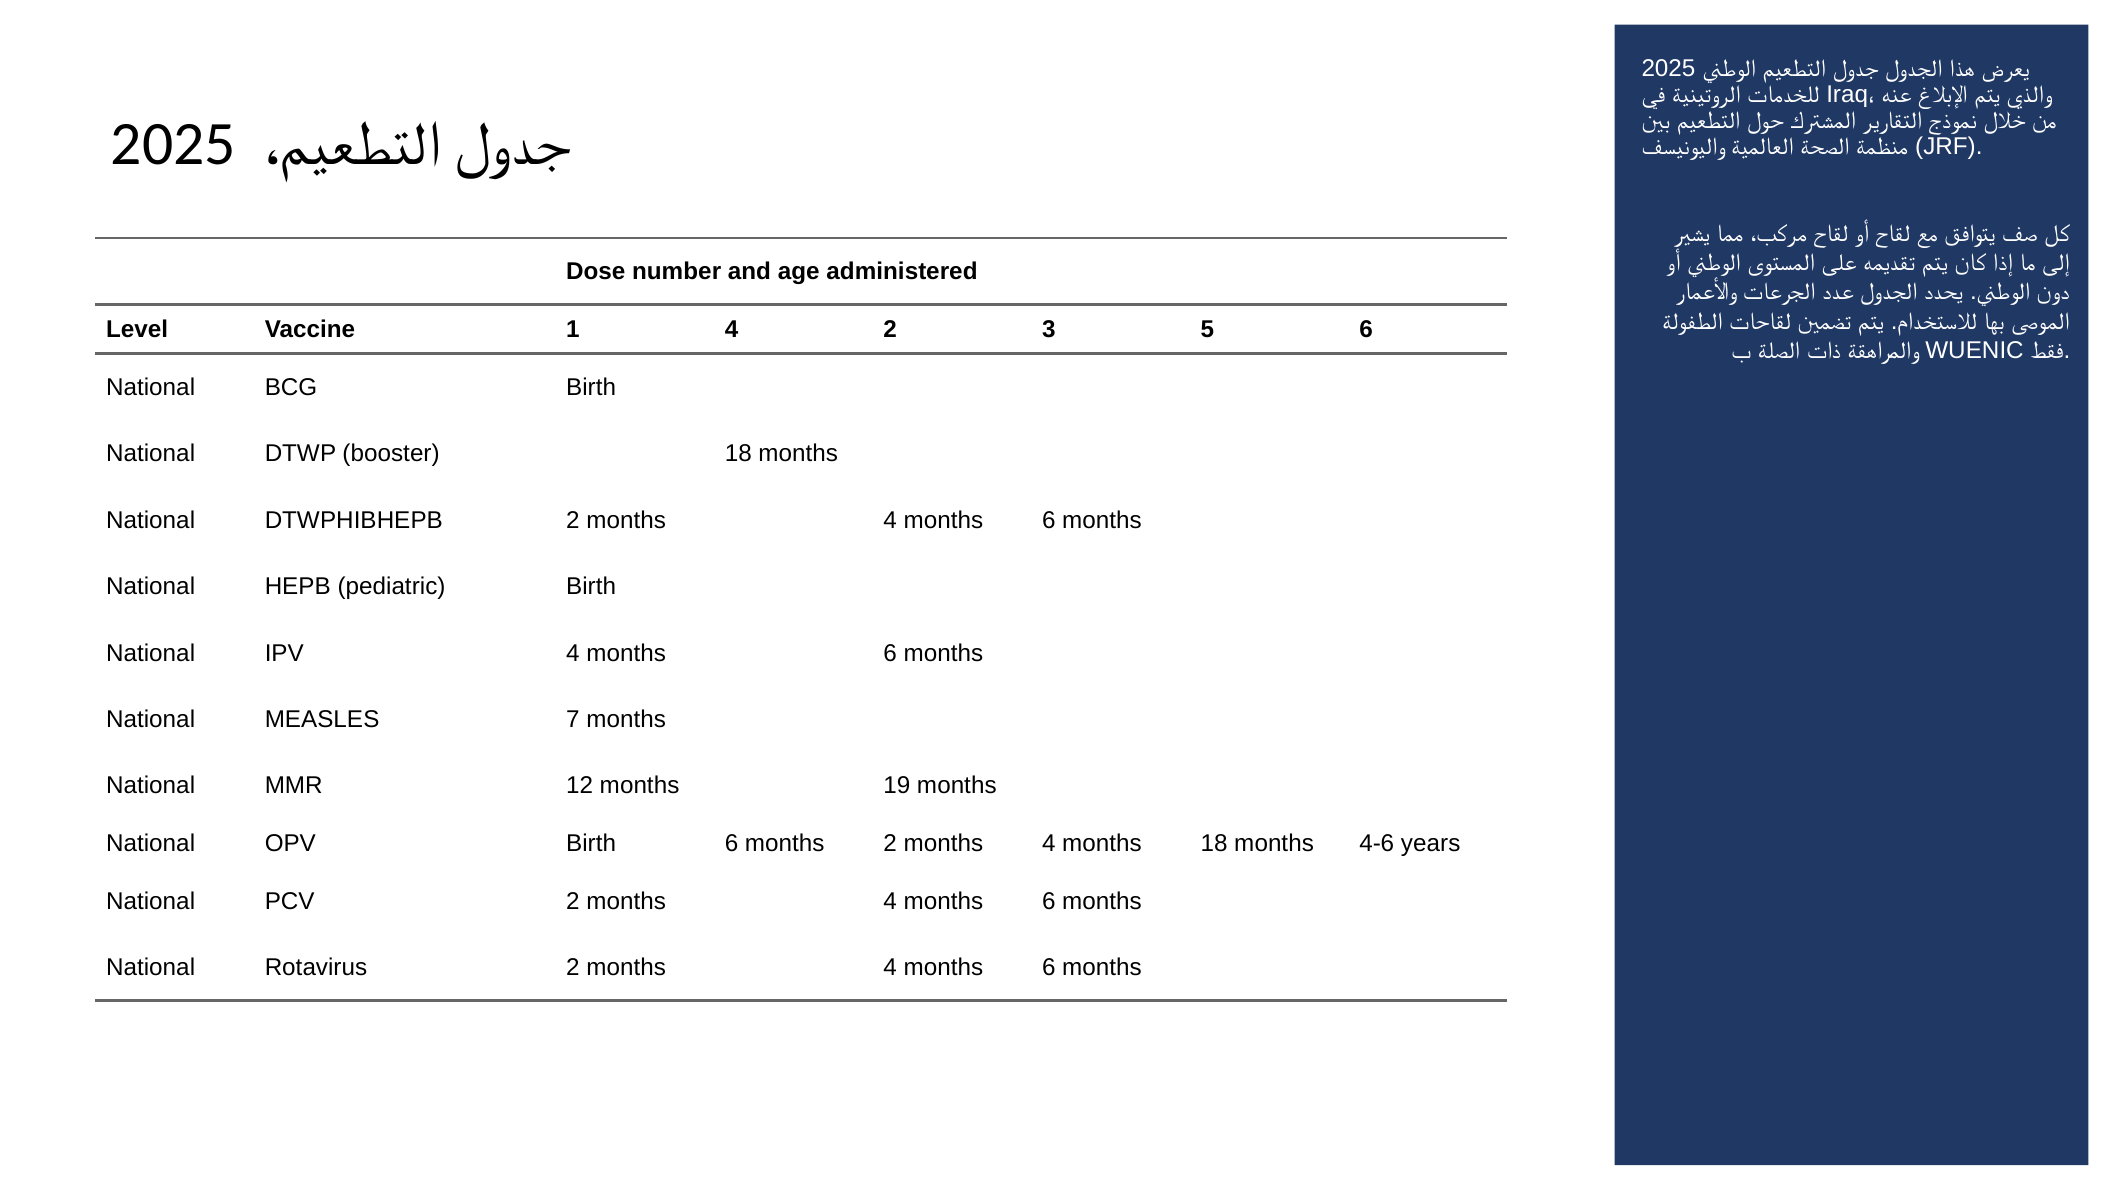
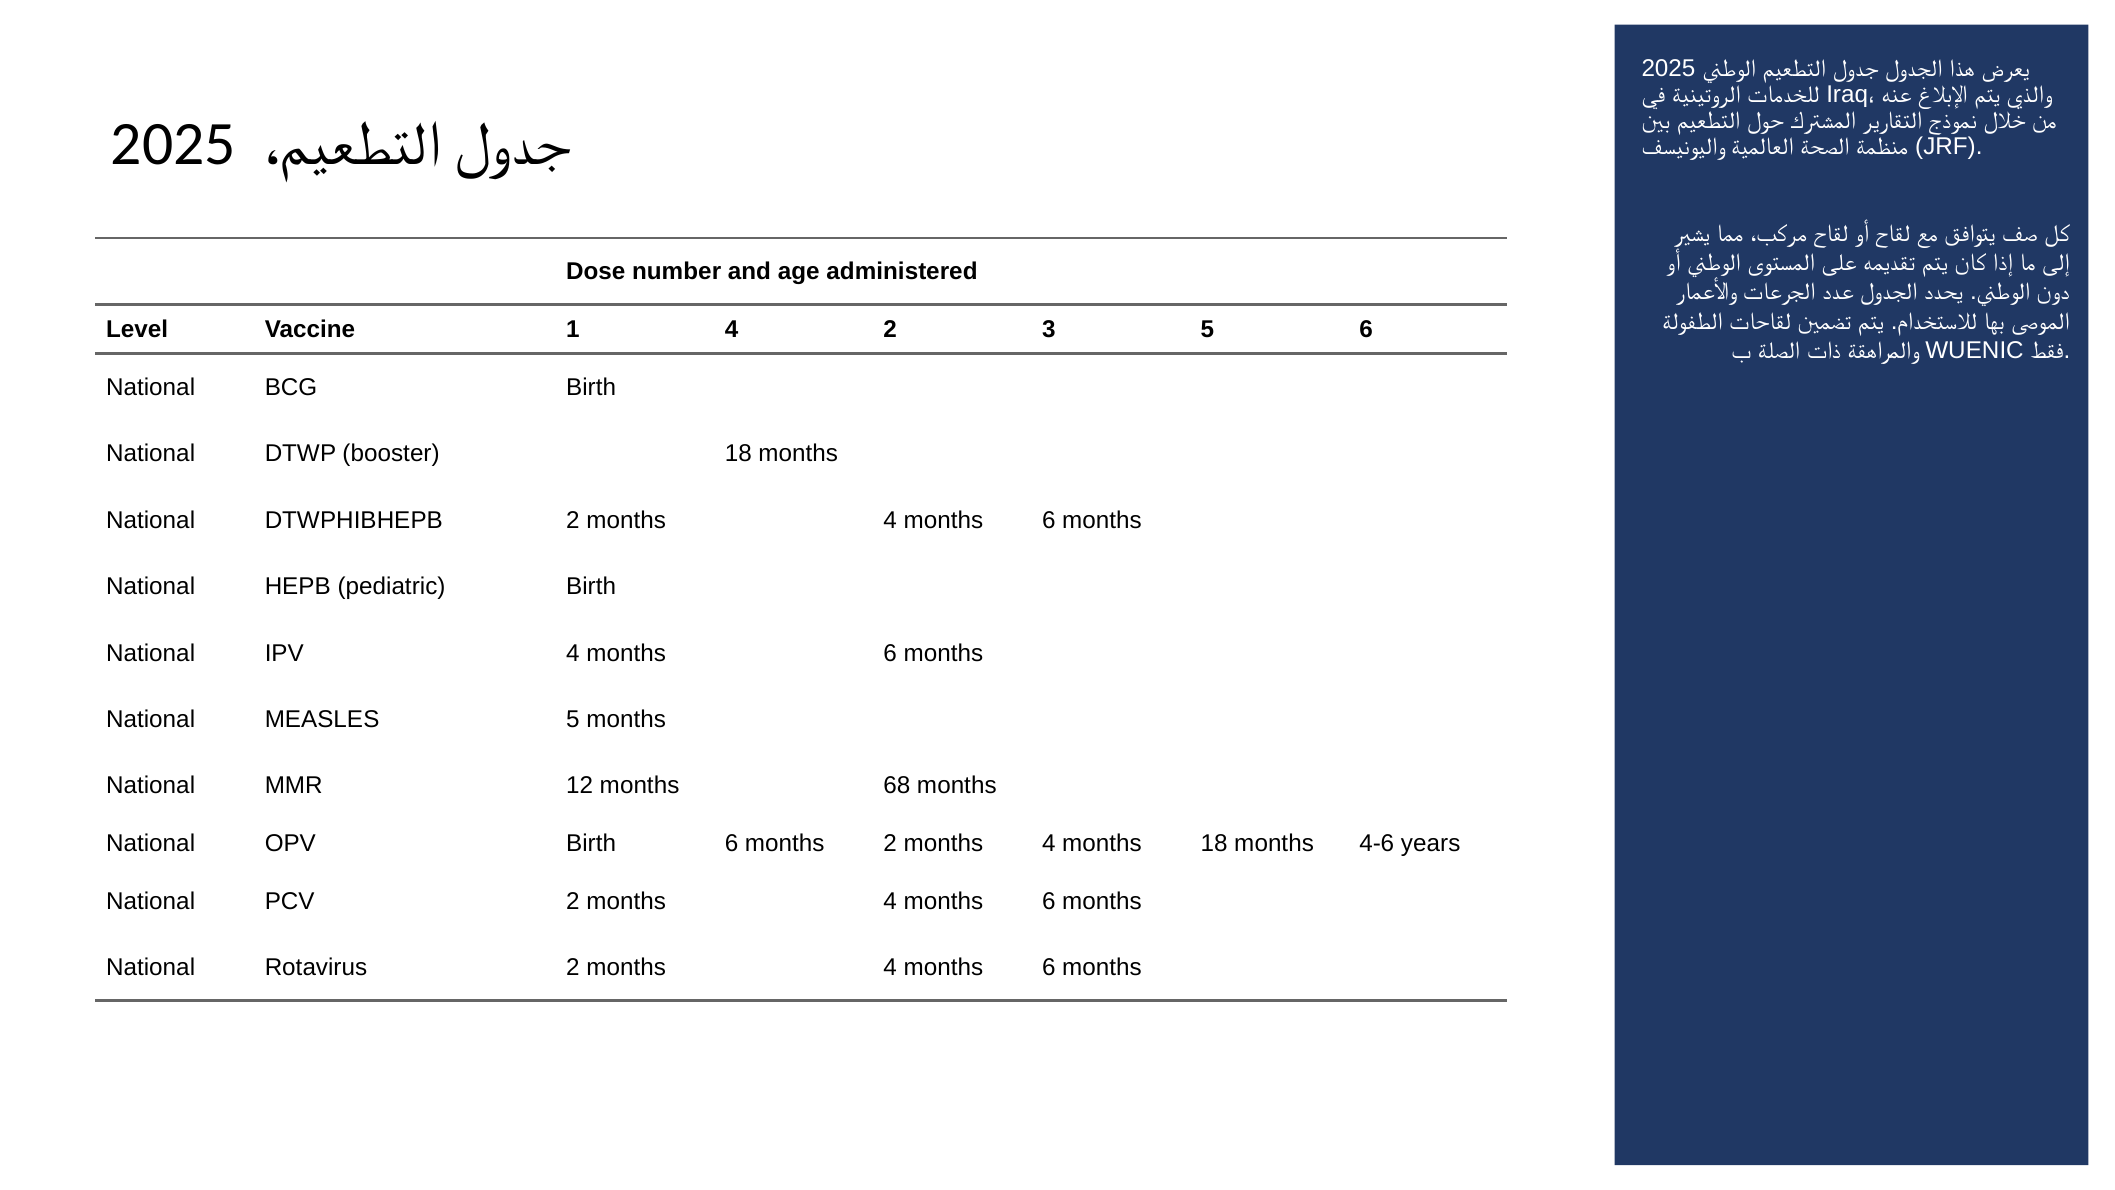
MEASLES 7: 7 -> 5
19: 19 -> 68
